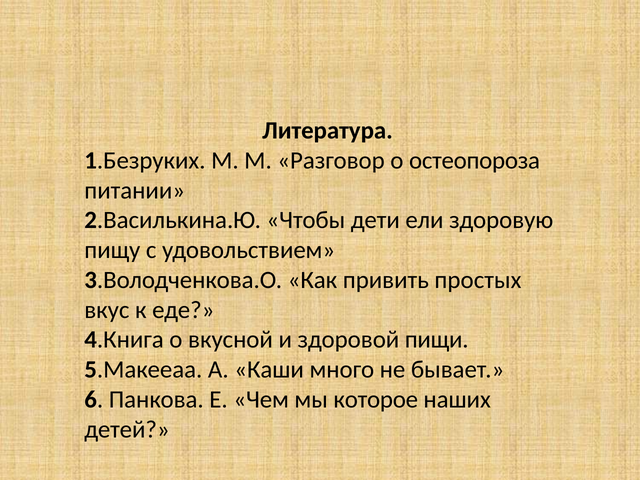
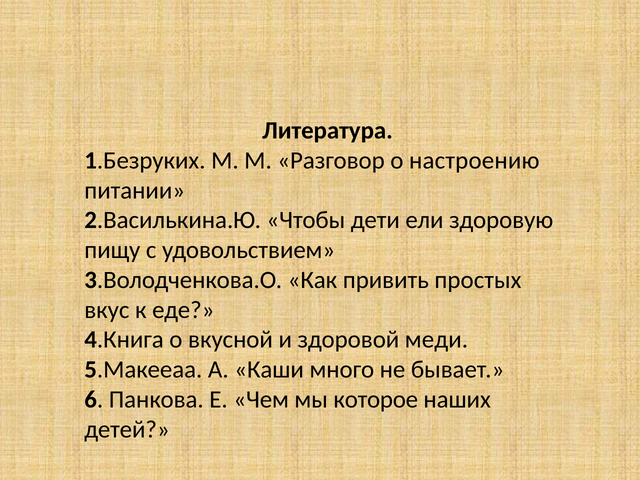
остеопороза: остеопороза -> настроению
пищи: пищи -> меди
